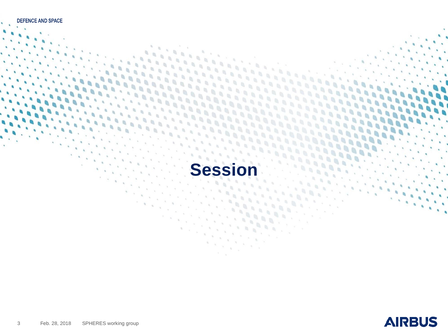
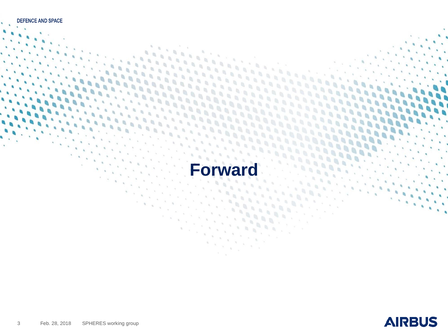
Session: Session -> Forward
